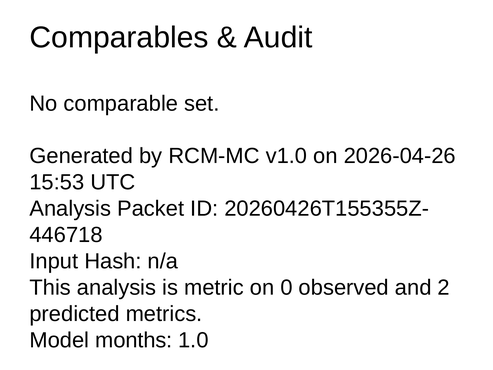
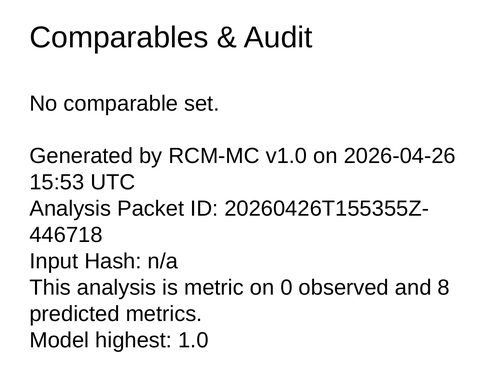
2: 2 -> 8
months: months -> highest
